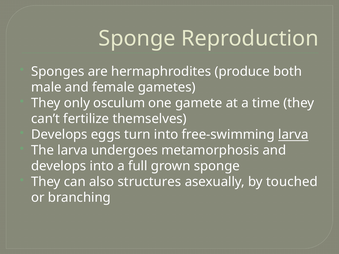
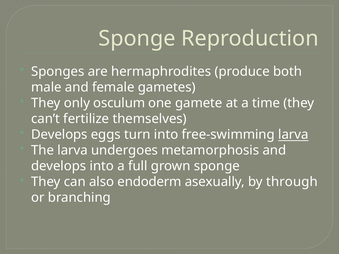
structures: structures -> endoderm
touched: touched -> through
